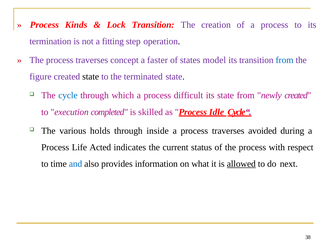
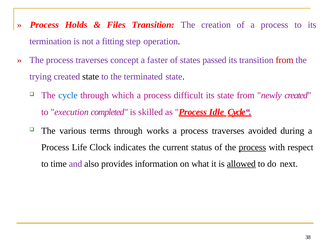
Kinds: Kinds -> Holds
Lock: Lock -> Files
model: model -> passed
from at (285, 60) colour: blue -> red
figure: figure -> trying
holds: holds -> terms
inside: inside -> works
Acted: Acted -> Clock
process at (252, 147) underline: none -> present
and colour: blue -> purple
